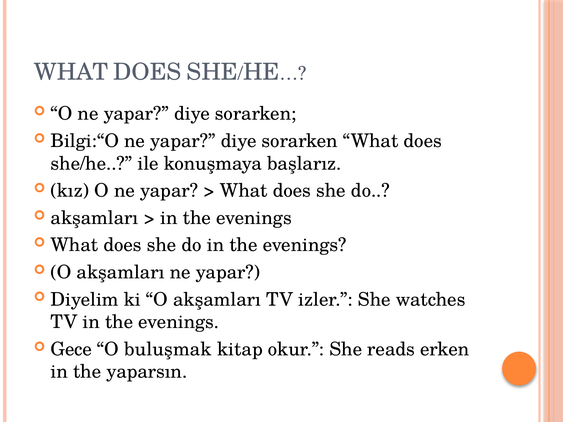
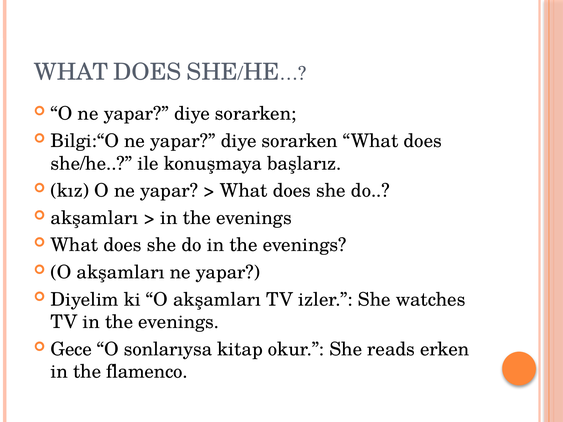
buluşmak: buluşmak -> sonlarıysa
yaparsın: yaparsın -> flamenco
